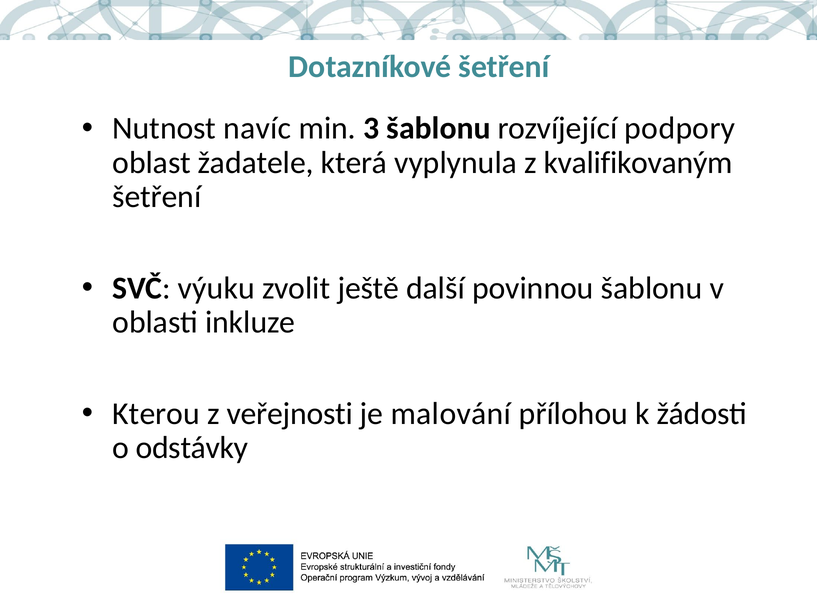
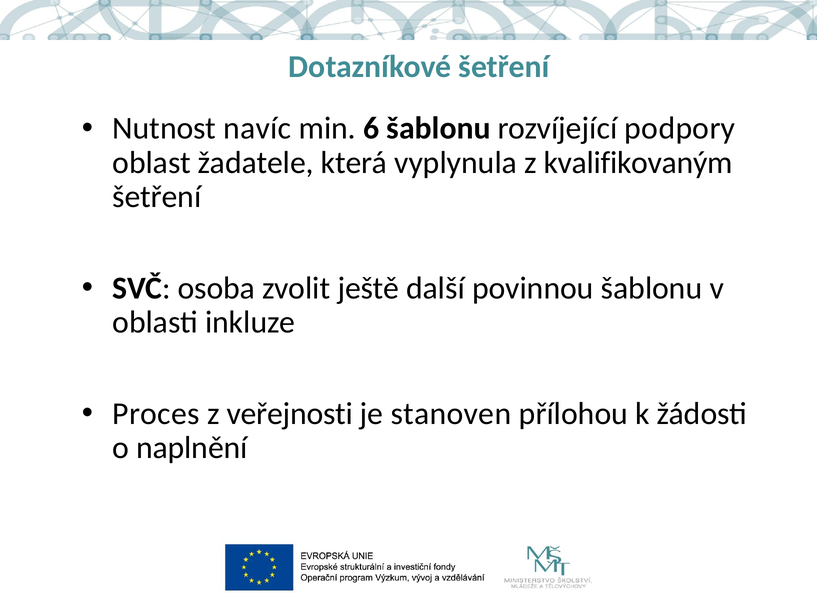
3: 3 -> 6
výuku: výuku -> osoba
Kterou: Kterou -> Proces
malování: malování -> stanoven
odstávky: odstávky -> naplnění
